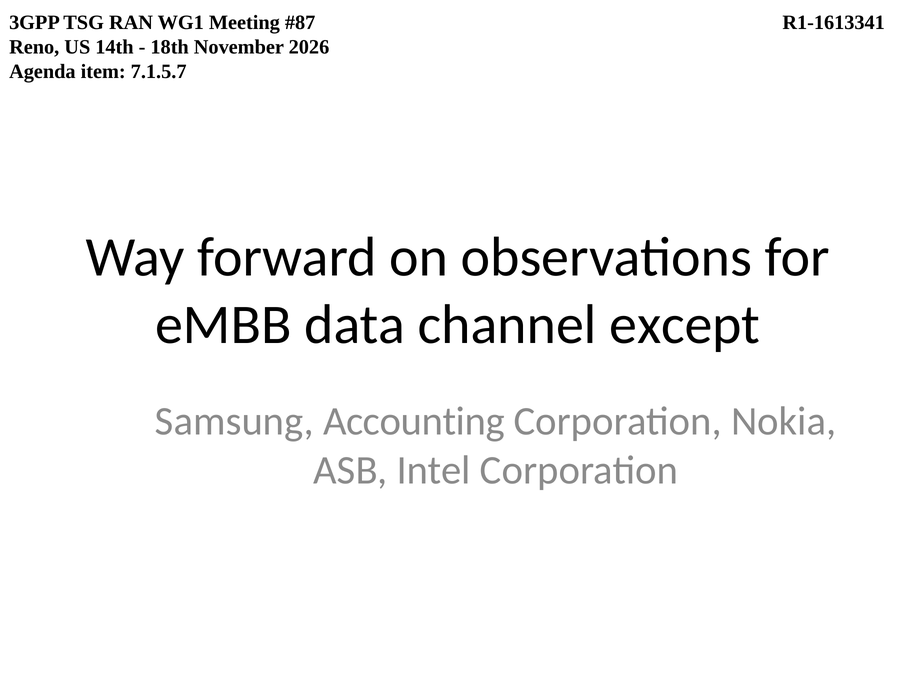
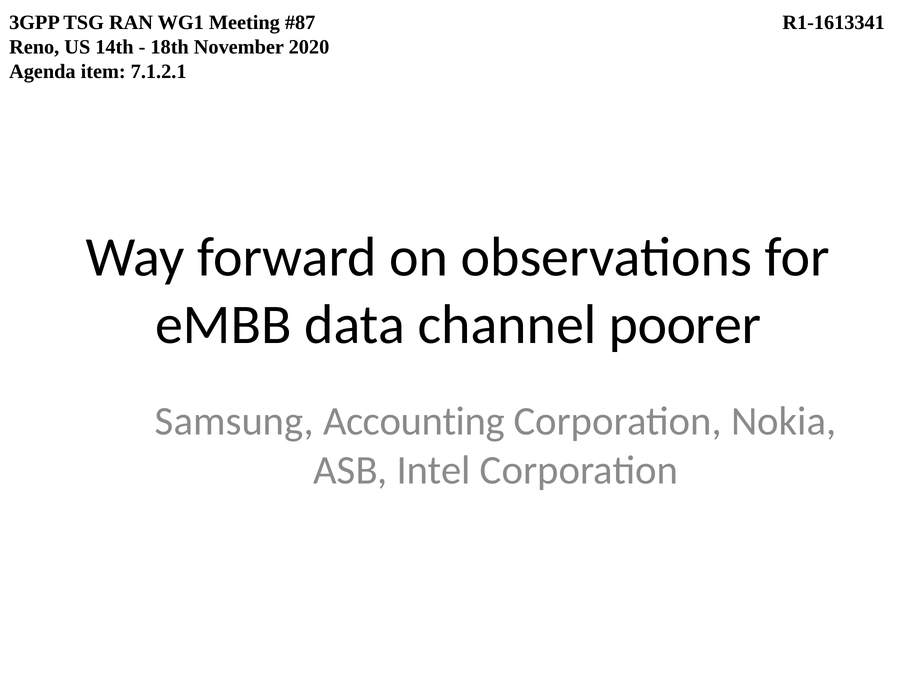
2026: 2026 -> 2020
7.1.5.7: 7.1.5.7 -> 7.1.2.1
except: except -> poorer
